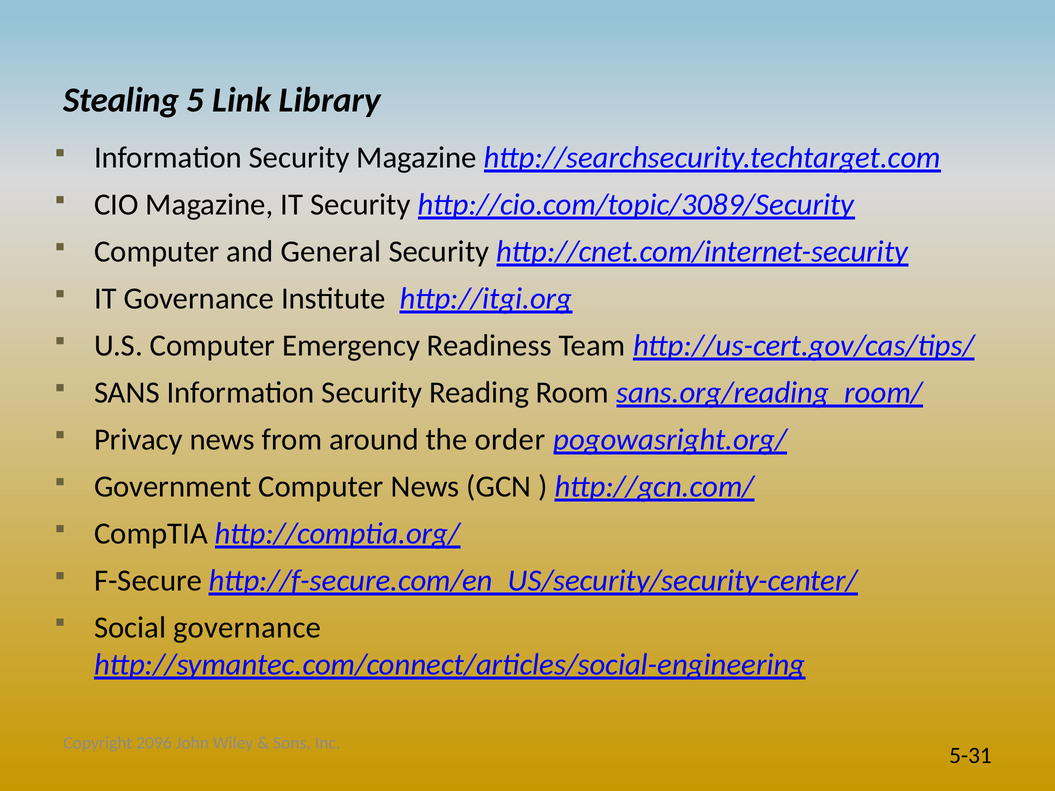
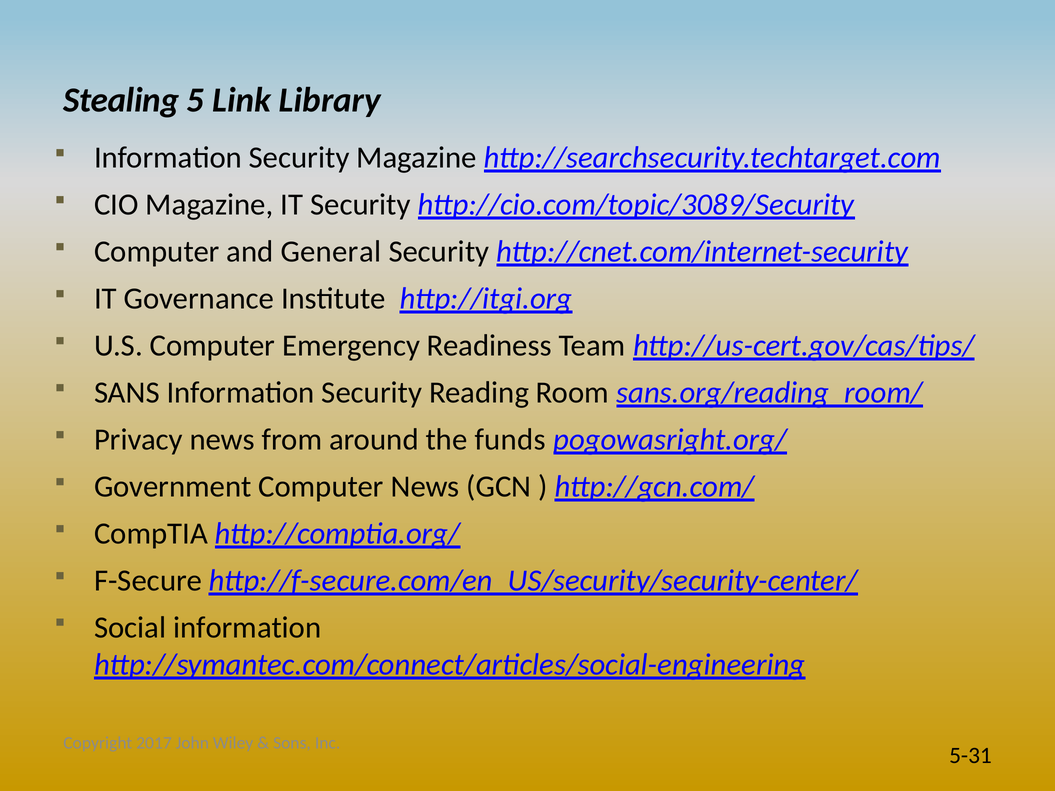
order: order -> funds
Social governance: governance -> information
2096: 2096 -> 2017
